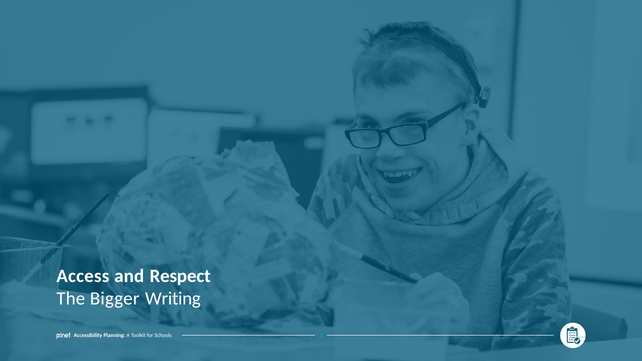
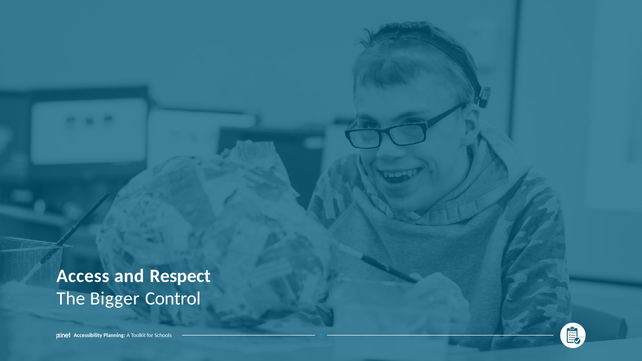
Writing: Writing -> Control
